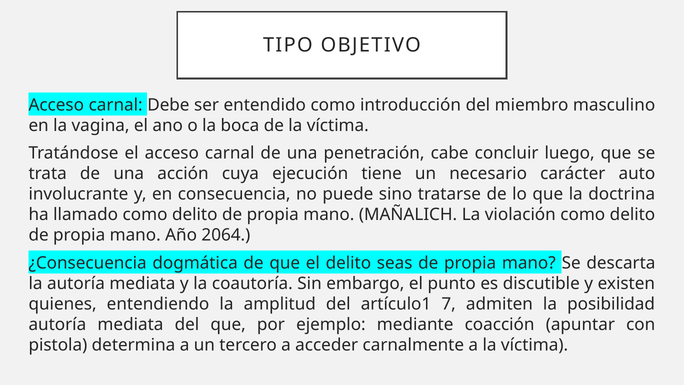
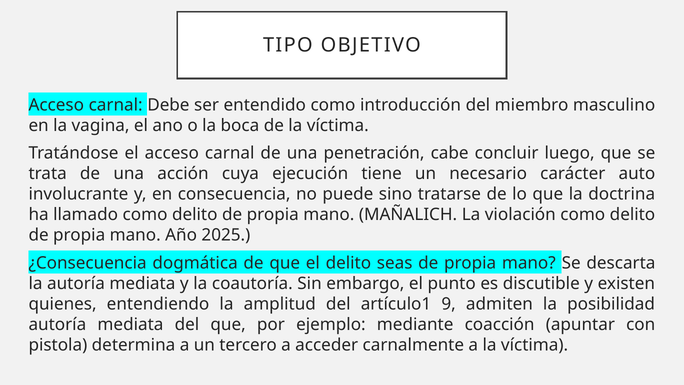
2064: 2064 -> 2025
7: 7 -> 9
